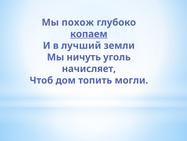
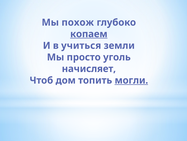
лучший: лучший -> учиться
ничуть: ничуть -> просто
могли underline: none -> present
